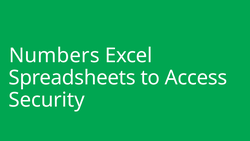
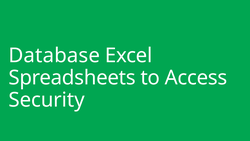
Numbers: Numbers -> Database
